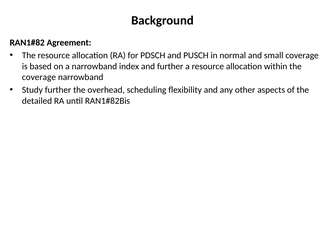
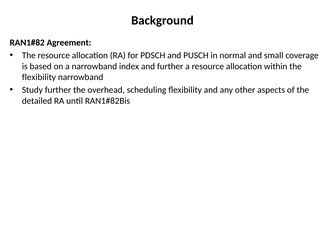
coverage at (39, 77): coverage -> flexibility
